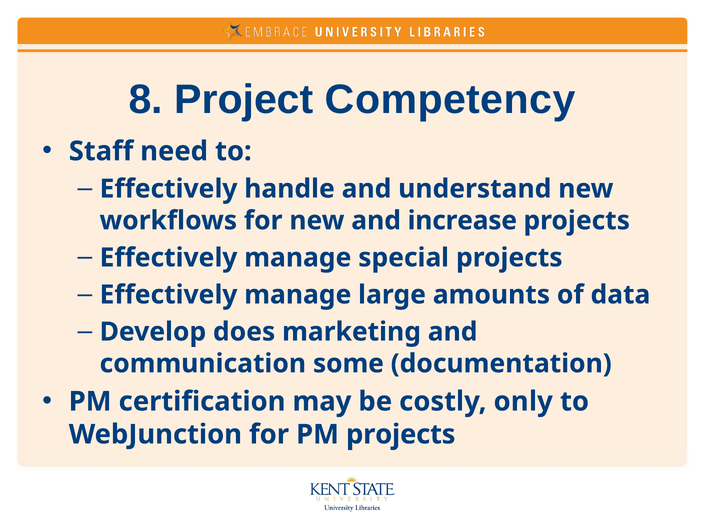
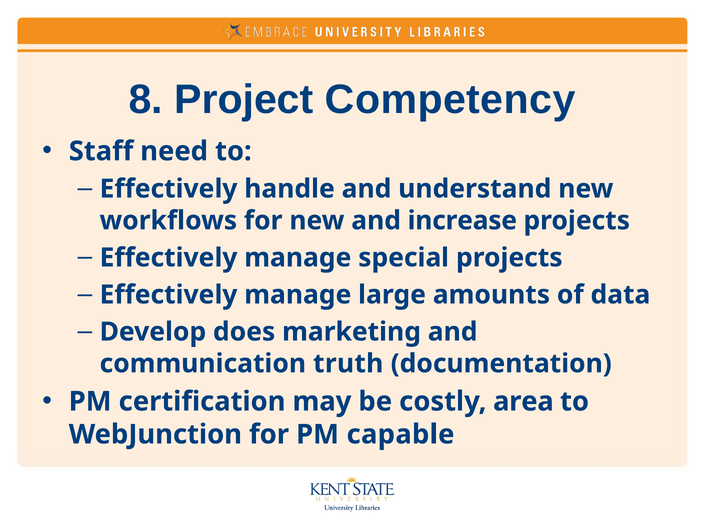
some: some -> truth
only: only -> area
PM projects: projects -> capable
